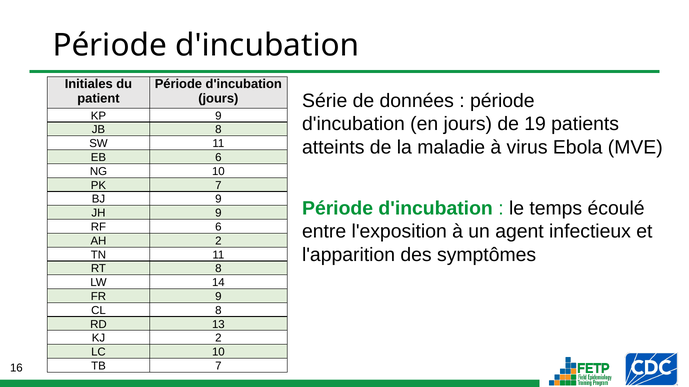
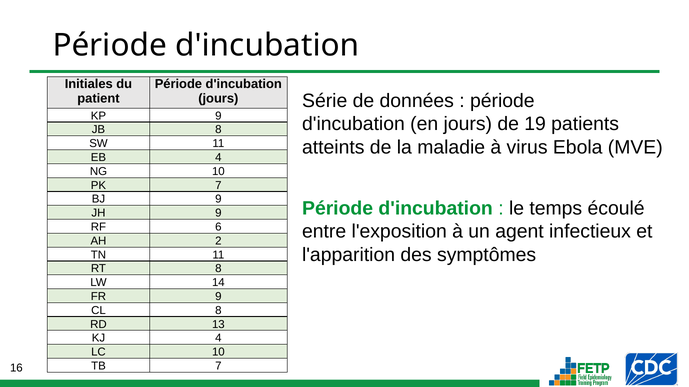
EB 6: 6 -> 4
KJ 2: 2 -> 4
